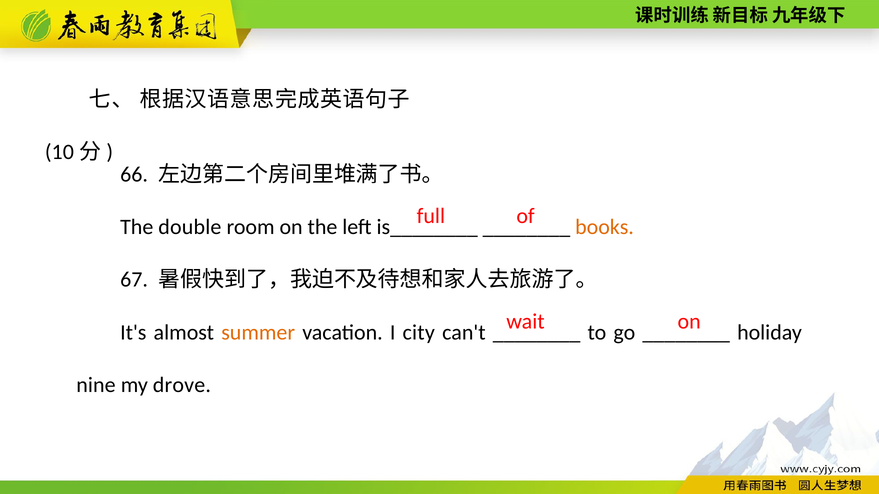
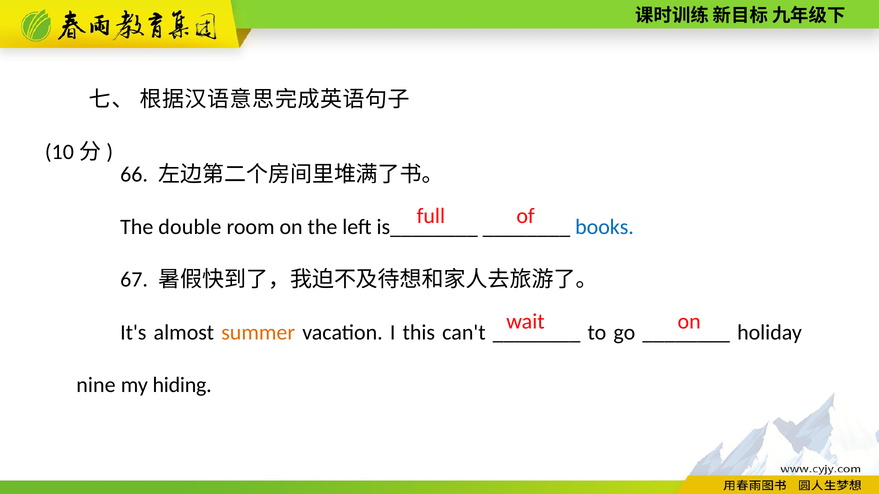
books colour: orange -> blue
city: city -> this
drove: drove -> hiding
